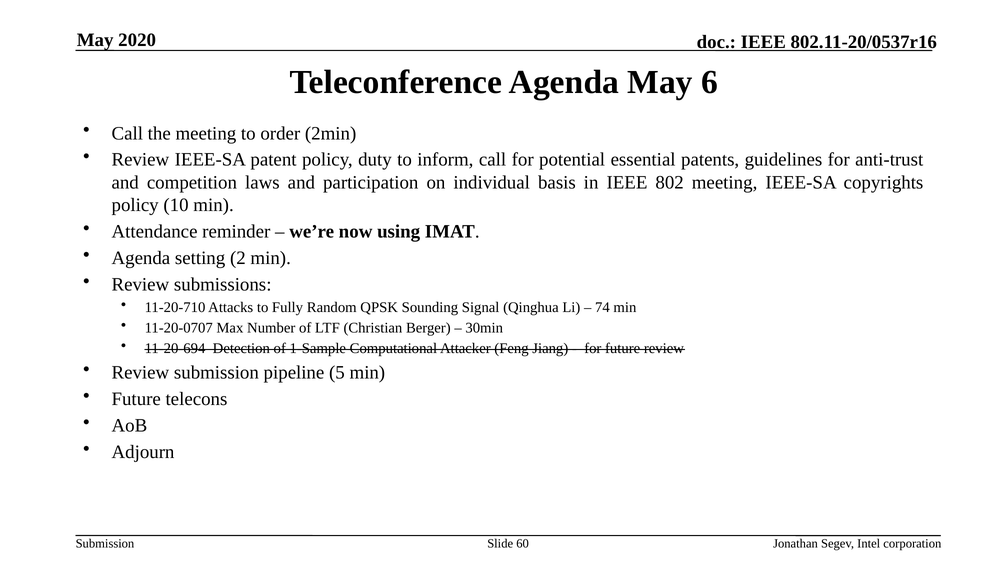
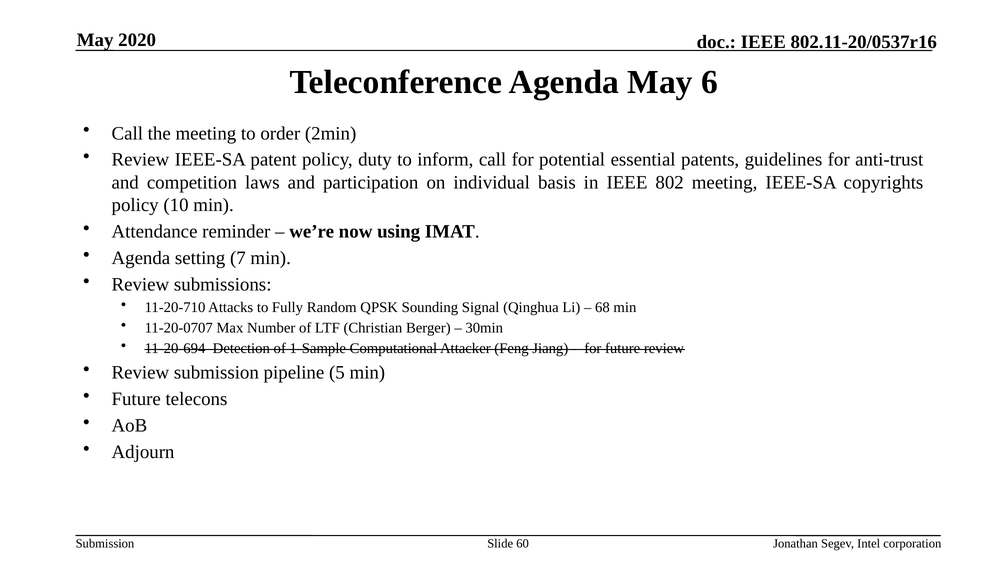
2: 2 -> 7
74: 74 -> 68
